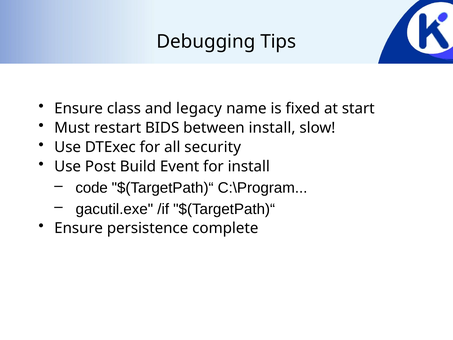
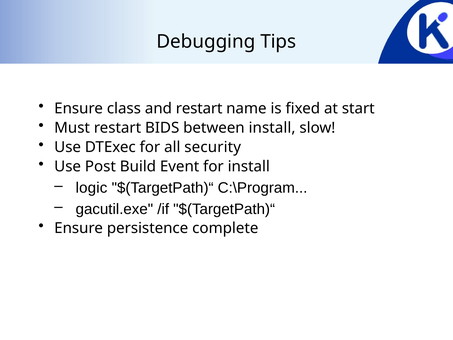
and legacy: legacy -> restart
code: code -> logic
